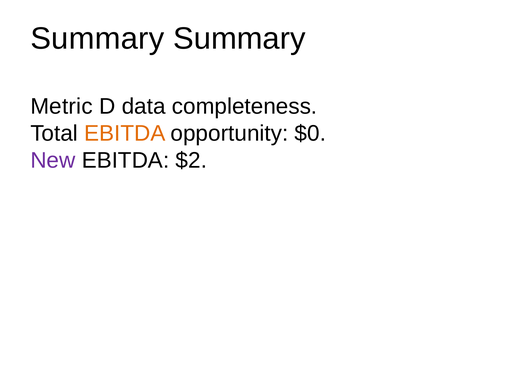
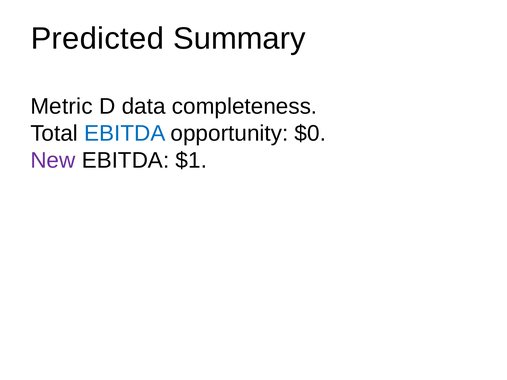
Summary at (97, 38): Summary -> Predicted
EBITDA at (125, 133) colour: orange -> blue
$2: $2 -> $1
